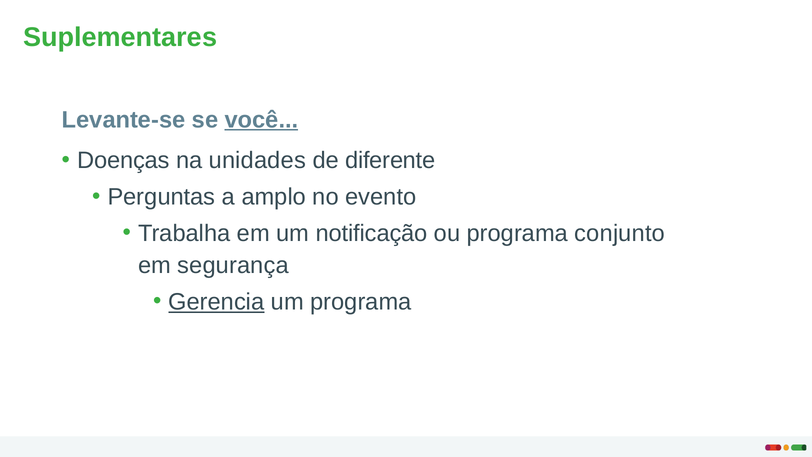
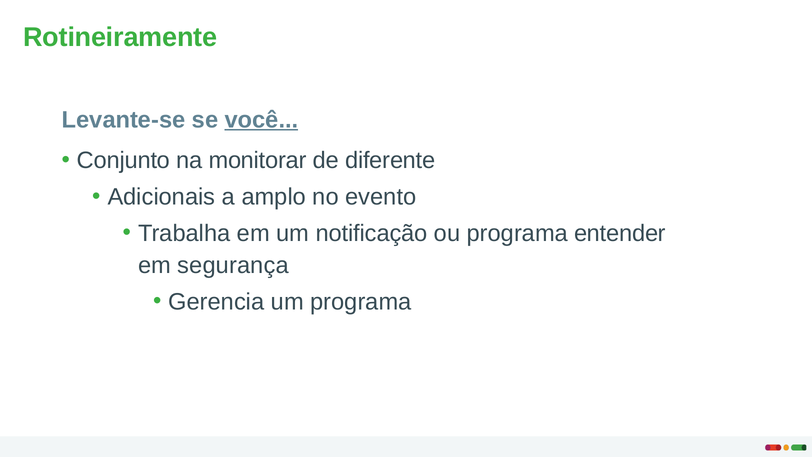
Suplementares: Suplementares -> Rotineiramente
Doenças: Doenças -> Conjunto
unidades: unidades -> monitorar
Perguntas: Perguntas -> Adicionais
conjunto: conjunto -> entender
Gerencia underline: present -> none
